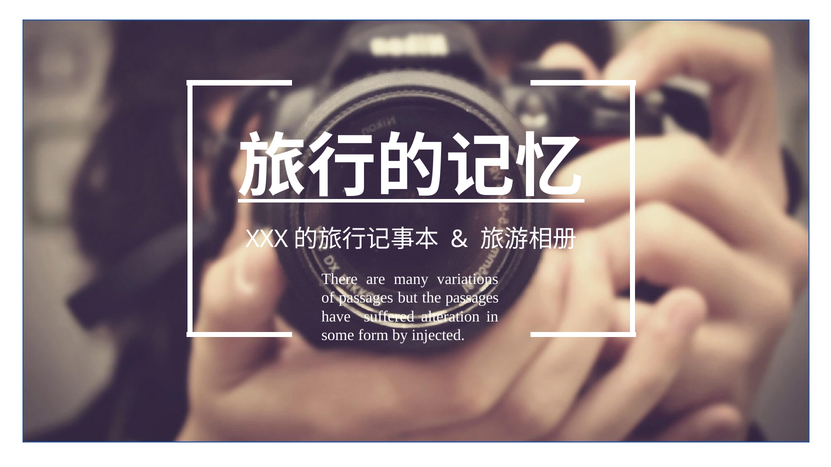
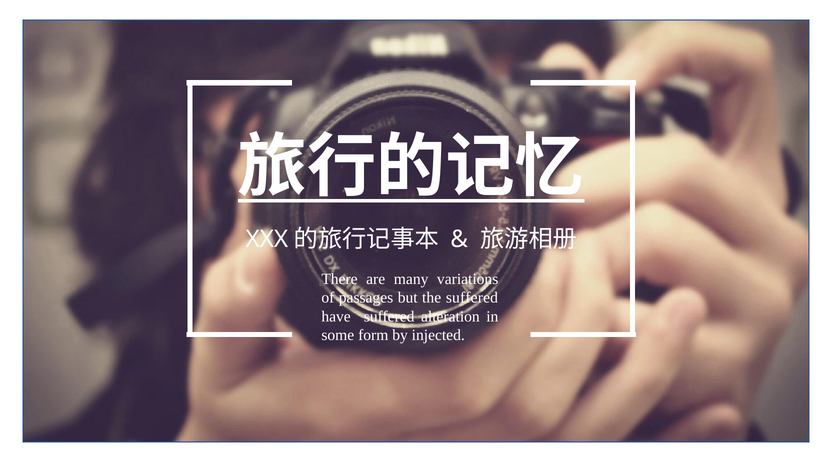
the passages: passages -> suffered
